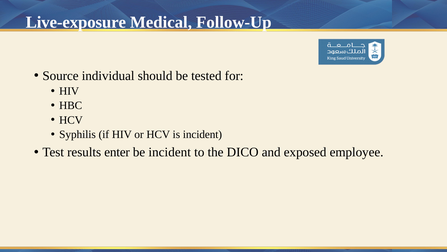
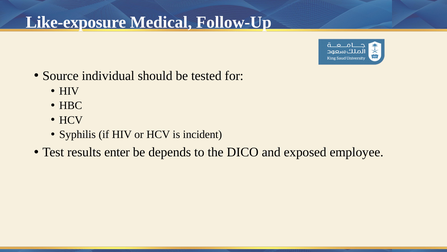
Live-exposure: Live-exposure -> Like-exposure
be incident: incident -> depends
